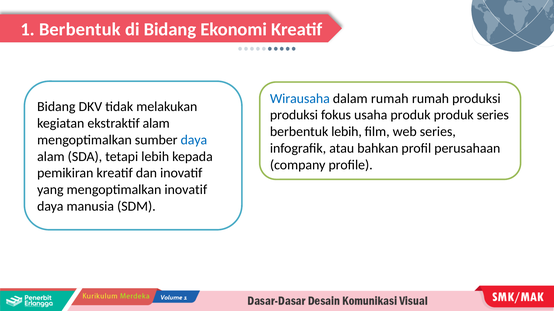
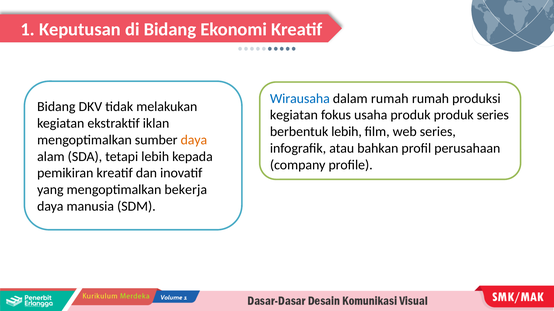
1 Berbentuk: Berbentuk -> Keputusan
produksi at (294, 115): produksi -> kegiatan
ekstraktif alam: alam -> iklan
daya at (194, 140) colour: blue -> orange
mengoptimalkan inovatif: inovatif -> bekerja
